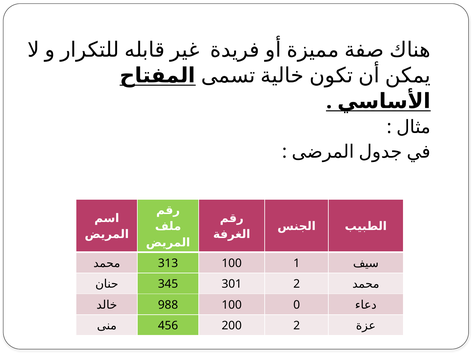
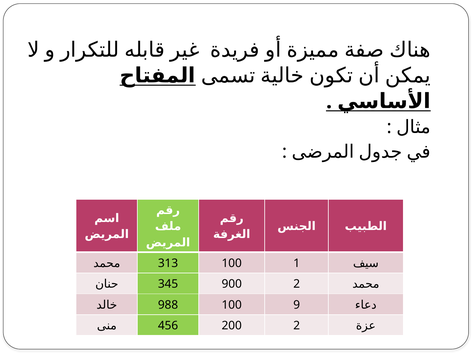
301: 301 -> 900
0: 0 -> 9
